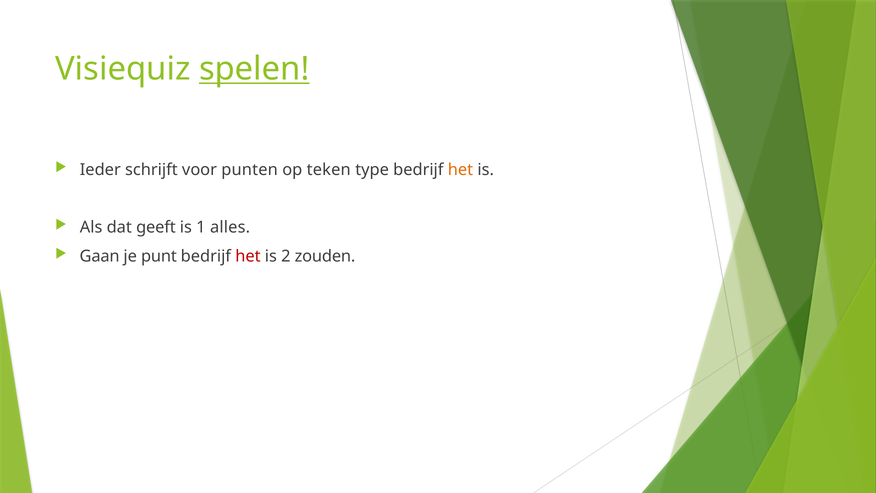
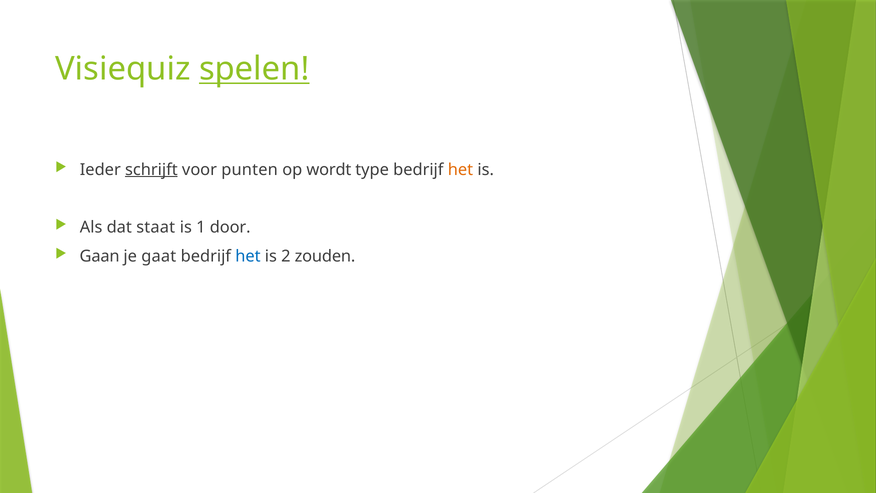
schrijft underline: none -> present
teken: teken -> wordt
geeft: geeft -> staat
alles: alles -> door
punt: punt -> gaat
het at (248, 256) colour: red -> blue
